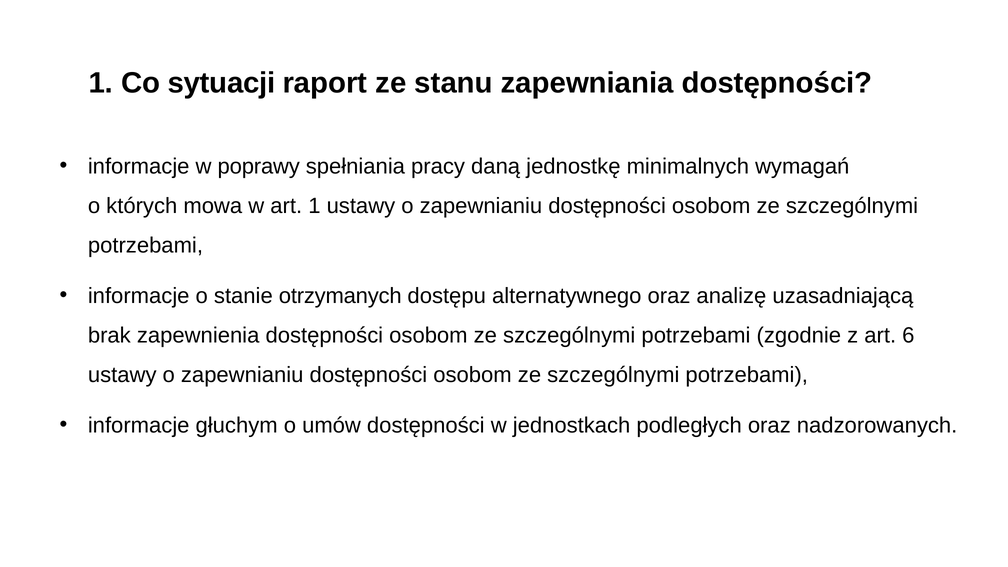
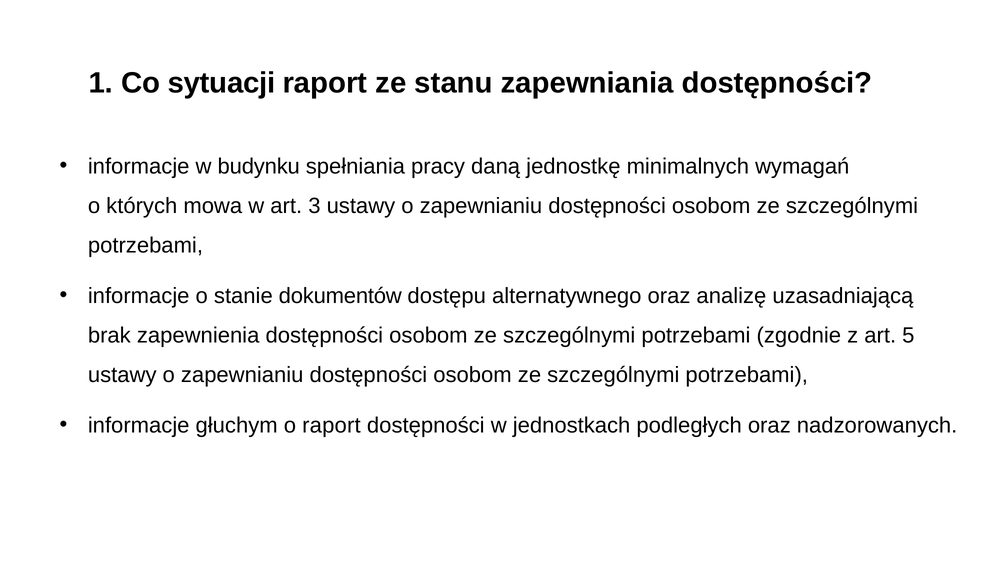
poprawy: poprawy -> budynku
art 1: 1 -> 3
otrzymanych: otrzymanych -> dokumentów
6: 6 -> 5
o umów: umów -> raport
